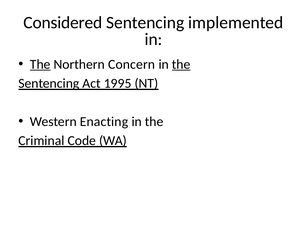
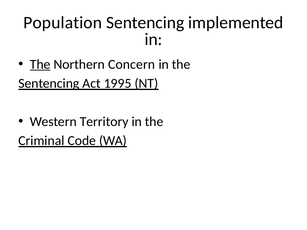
Considered: Considered -> Population
the at (181, 64) underline: present -> none
Enacting: Enacting -> Territory
